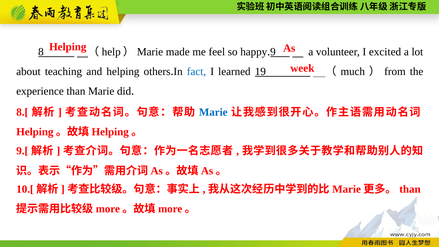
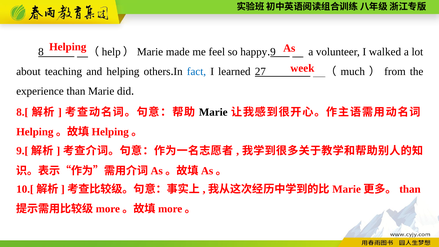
excited: excited -> walked
19: 19 -> 27
Marie at (213, 112) colour: blue -> black
